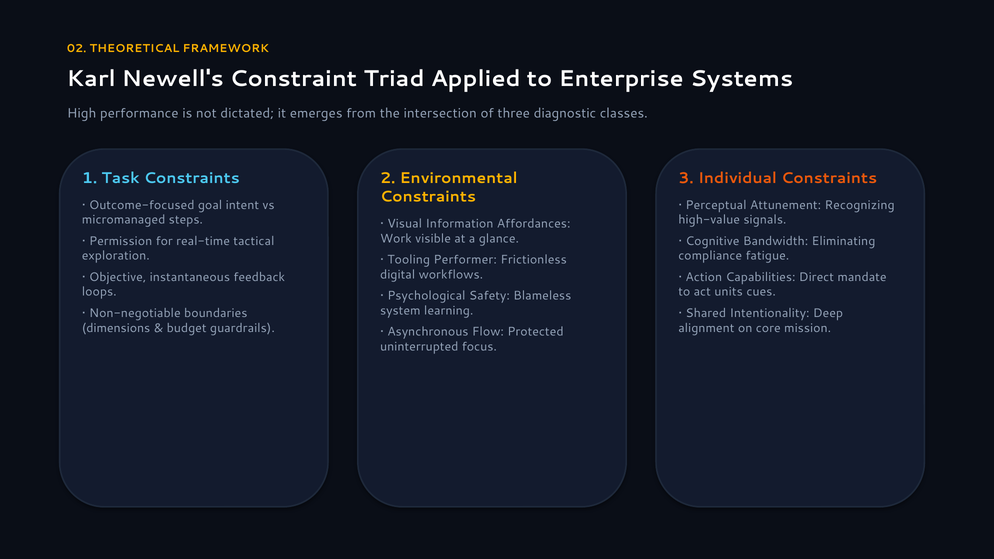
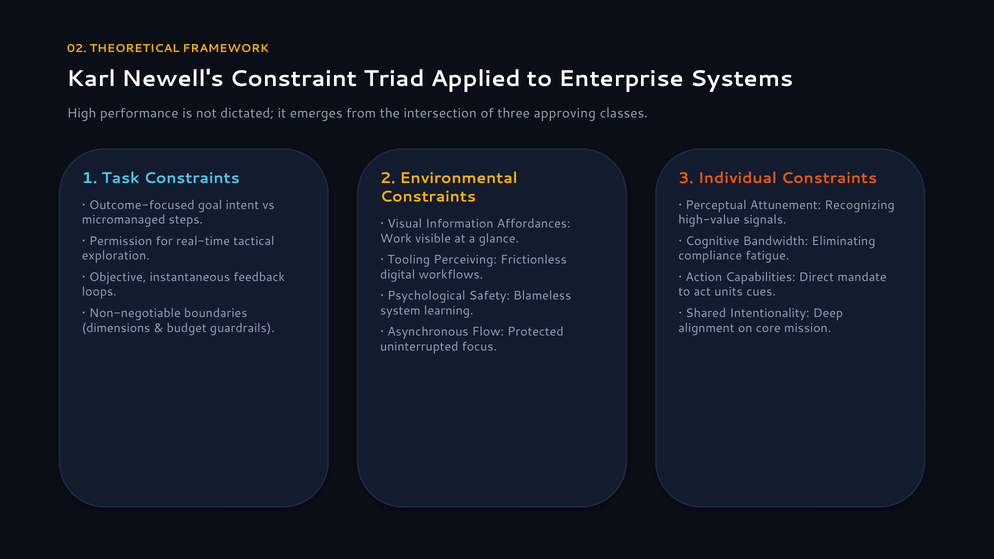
diagnostic: diagnostic -> approving
Performer: Performer -> Perceiving
